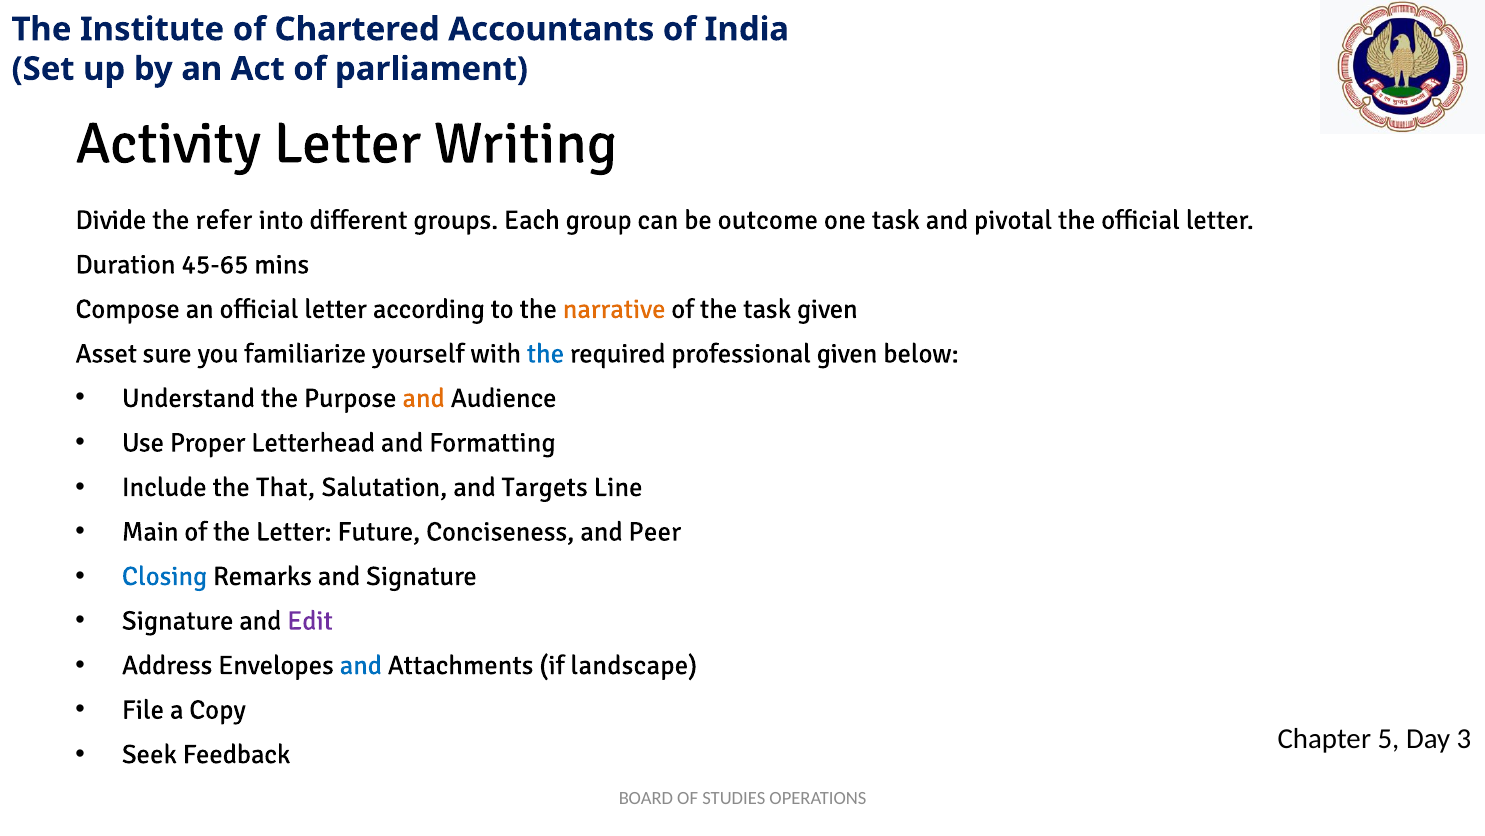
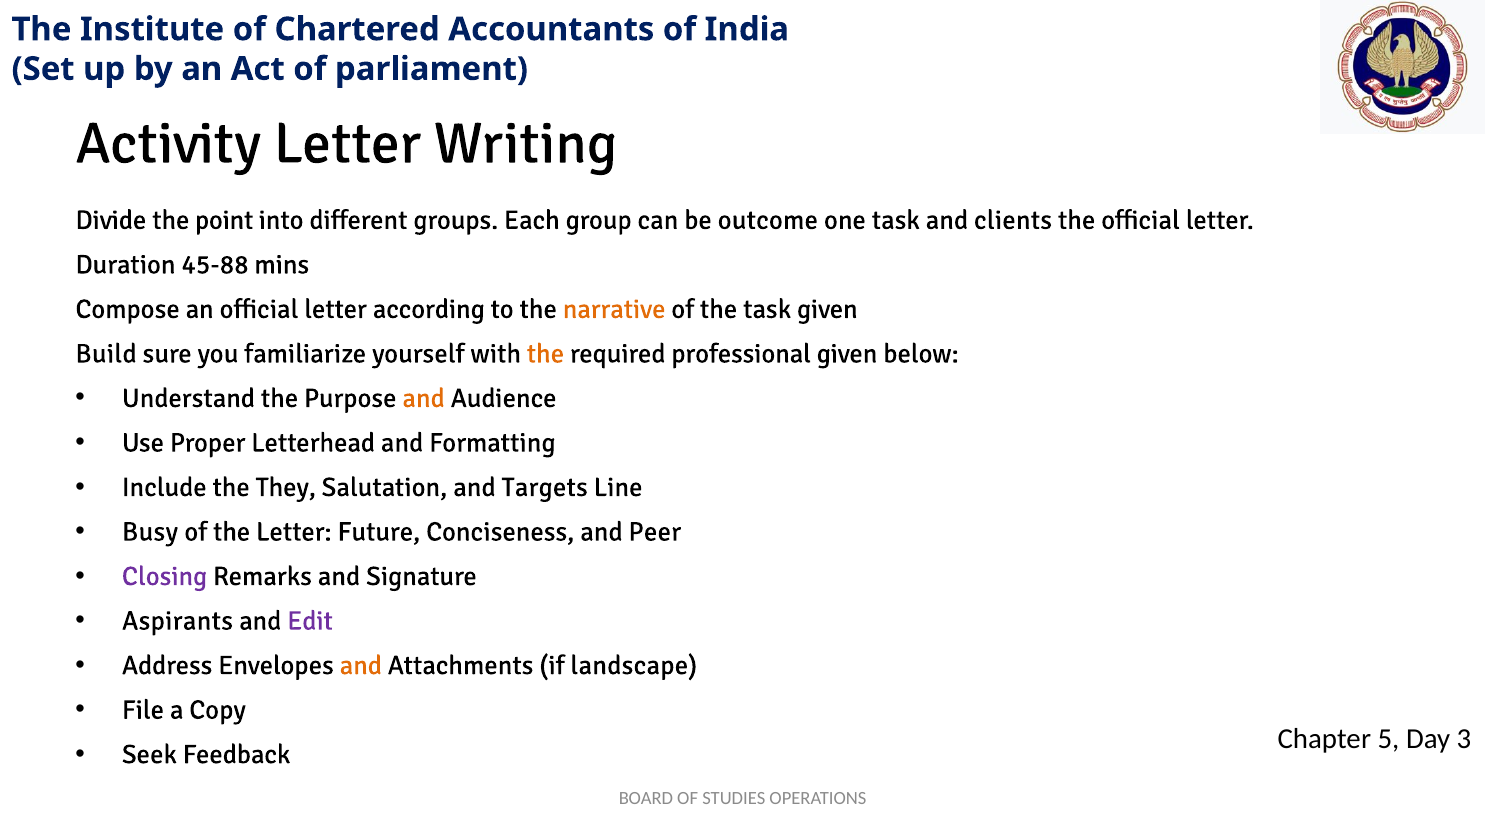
refer: refer -> point
pivotal: pivotal -> clients
45-65: 45-65 -> 45-88
Asset: Asset -> Build
the at (545, 353) colour: blue -> orange
That: That -> They
Main: Main -> Busy
Closing colour: blue -> purple
Signature at (178, 620): Signature -> Aspirants
and at (361, 665) colour: blue -> orange
